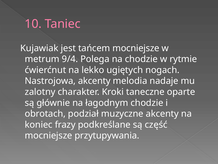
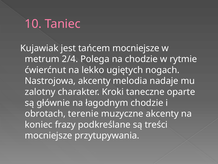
9/4: 9/4 -> 2/4
podział: podział -> terenie
część: część -> treści
